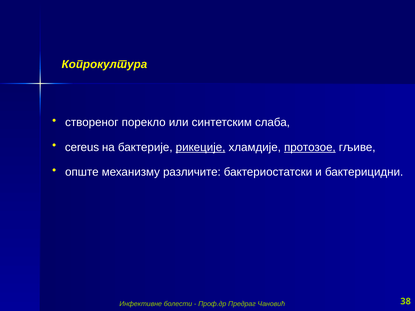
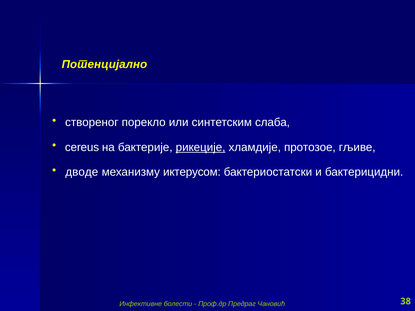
Копрокултура: Копрокултура -> Потенцијално
протозое underline: present -> none
опште: опште -> дводе
различите: различите -> иктерусом
